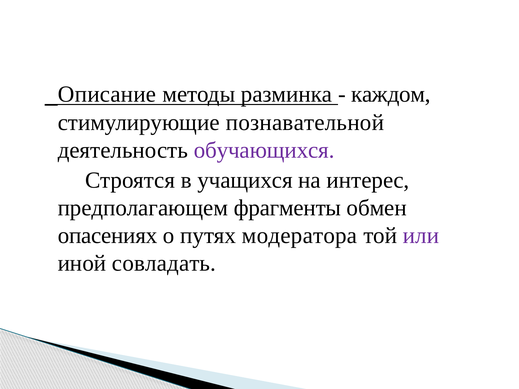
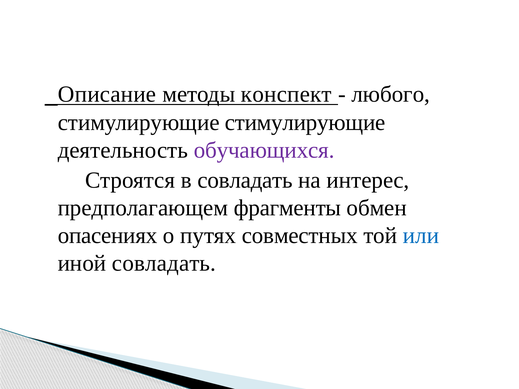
разминка: разминка -> конспект
каждом: каждом -> любого
стимулирующие познавательной: познавательной -> стимулирующие
в учащихся: учащихся -> совладать
модератора: модератора -> совместных
или colour: purple -> blue
